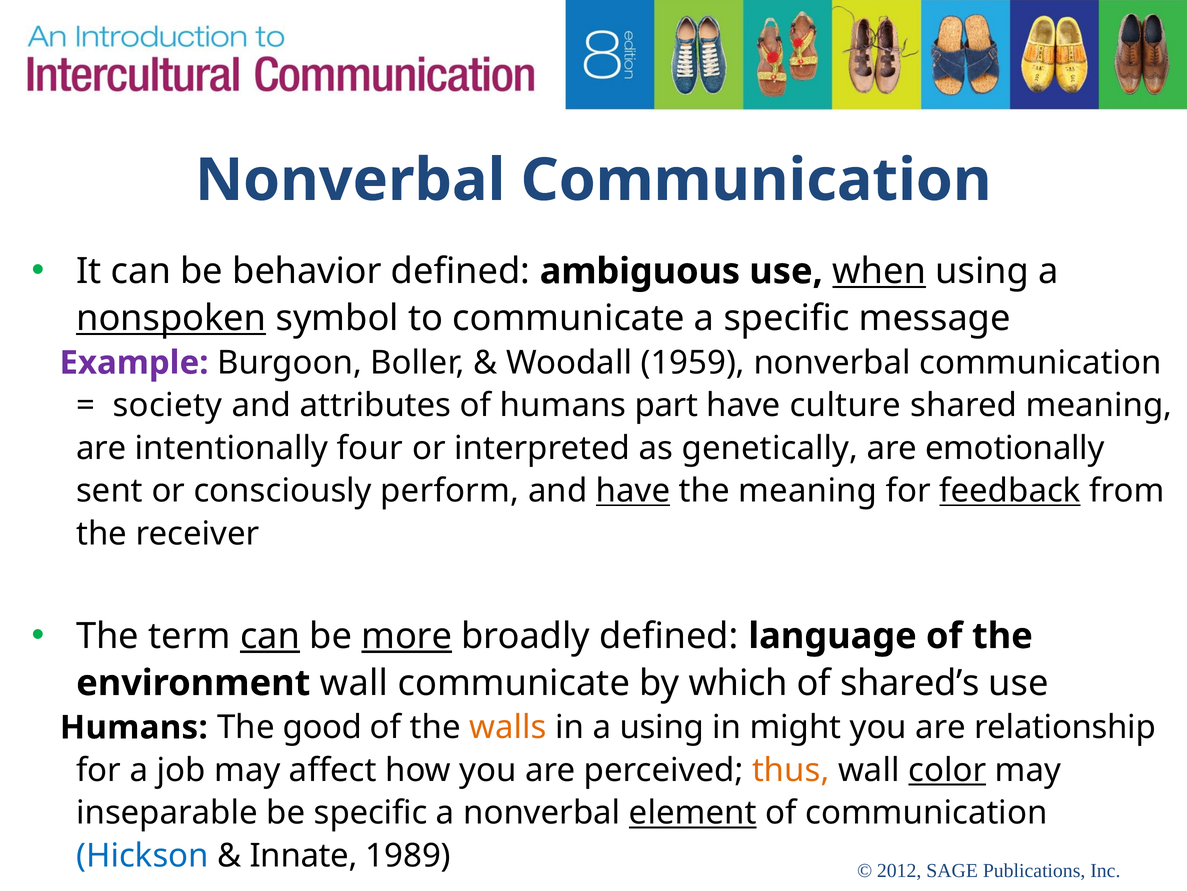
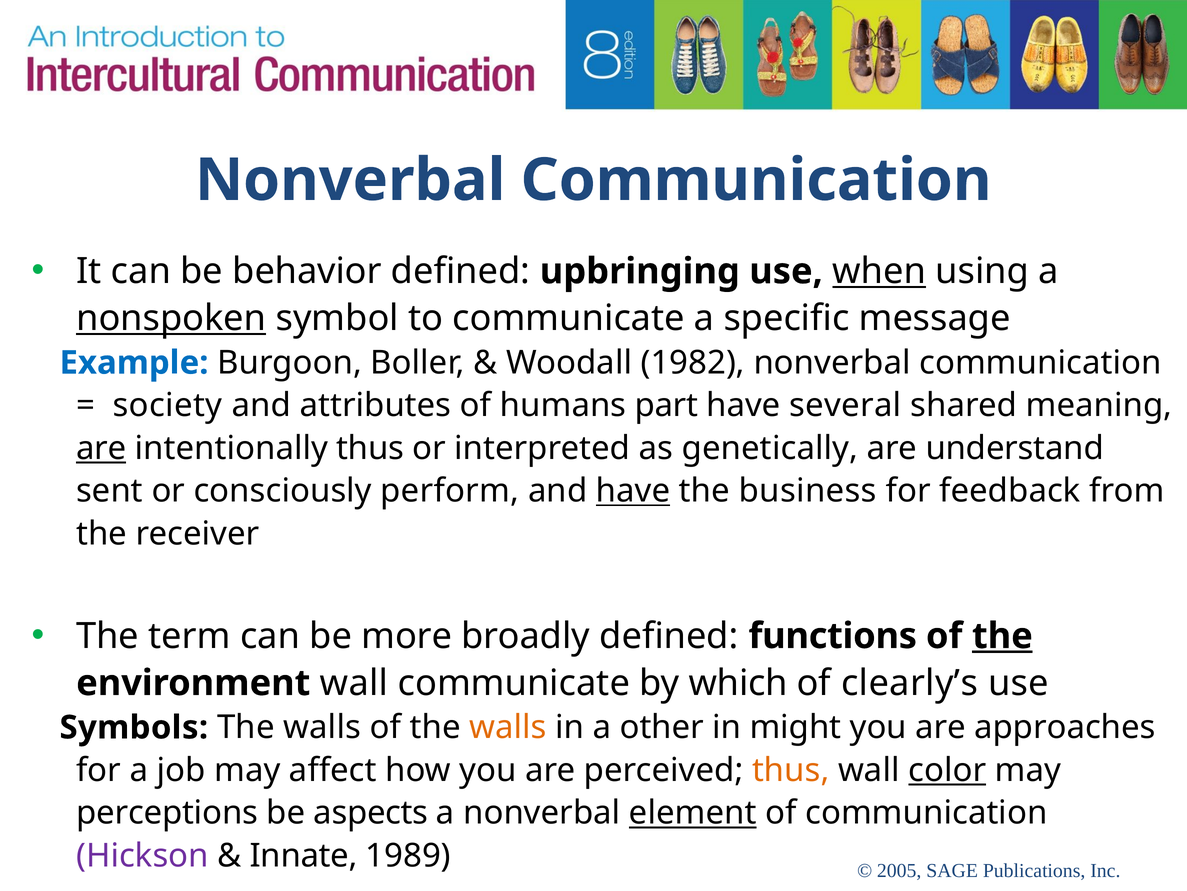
ambiguous: ambiguous -> upbringing
Example colour: purple -> blue
1959: 1959 -> 1982
culture: culture -> several
are at (101, 448) underline: none -> present
intentionally four: four -> thus
emotionally: emotionally -> understand
the meaning: meaning -> business
feedback underline: present -> none
can at (270, 636) underline: present -> none
more underline: present -> none
language: language -> functions
the at (1002, 636) underline: none -> present
shared’s: shared’s -> clearly’s
Humans at (134, 727): Humans -> Symbols
good at (322, 727): good -> walls
a using: using -> other
relationship: relationship -> approaches
inseparable: inseparable -> perceptions
be specific: specific -> aspects
Hickson colour: blue -> purple
2012: 2012 -> 2005
